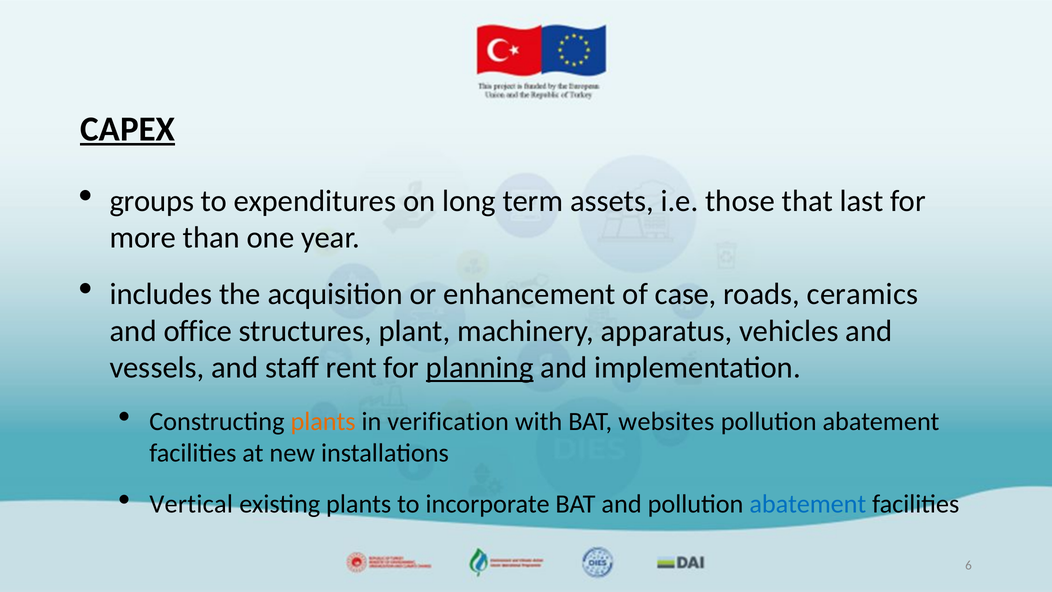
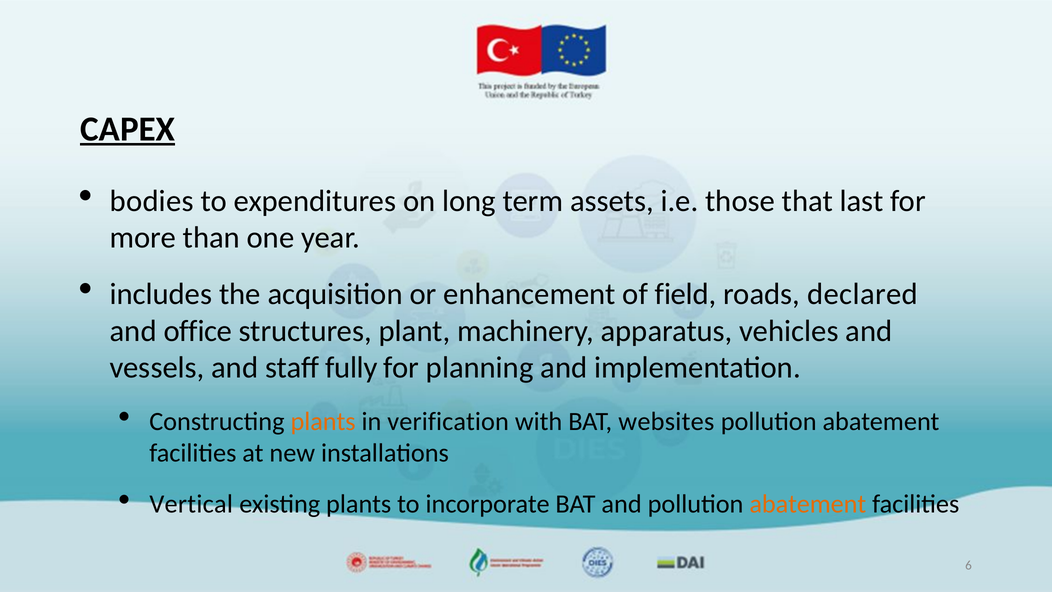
groups: groups -> bodies
case: case -> field
ceramics: ceramics -> declared
rent: rent -> fully
planning underline: present -> none
abatement at (808, 504) colour: blue -> orange
